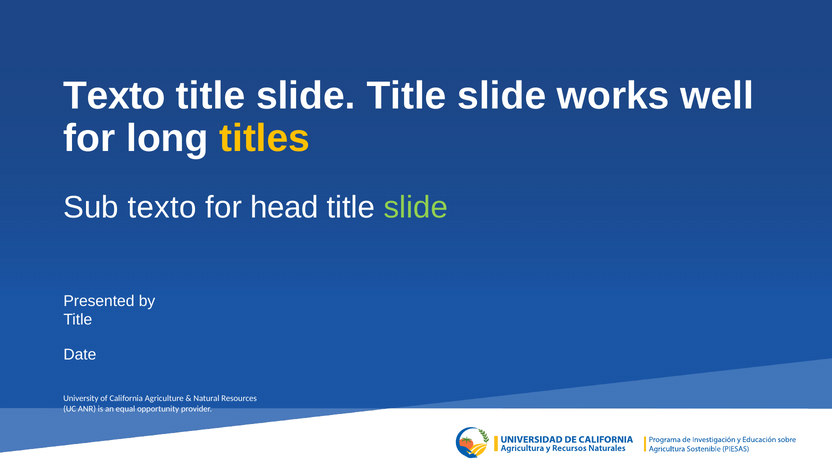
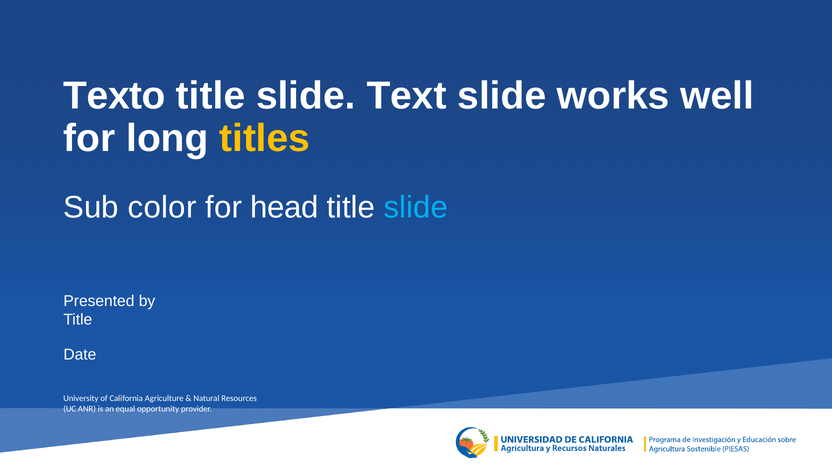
slide Title: Title -> Text
Sub texto: texto -> color
slide at (416, 207) colour: light green -> light blue
